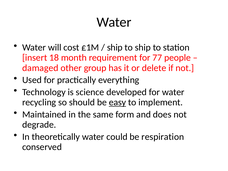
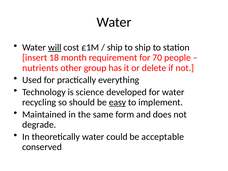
will underline: none -> present
77: 77 -> 70
damaged: damaged -> nutrients
respiration: respiration -> acceptable
